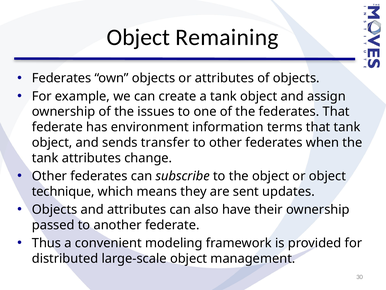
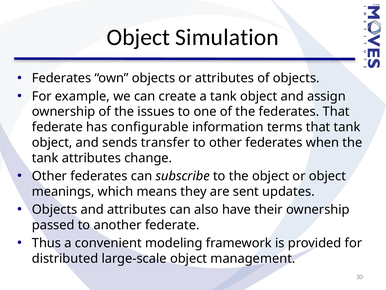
Remaining: Remaining -> Simulation
environment: environment -> configurable
technique: technique -> meanings
